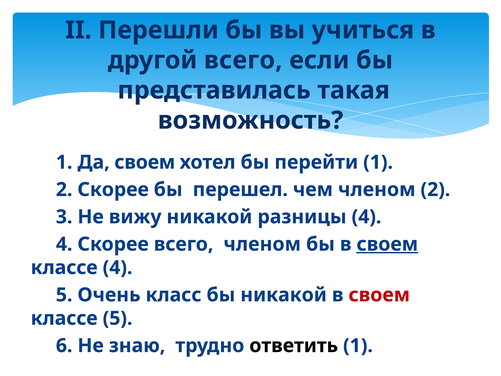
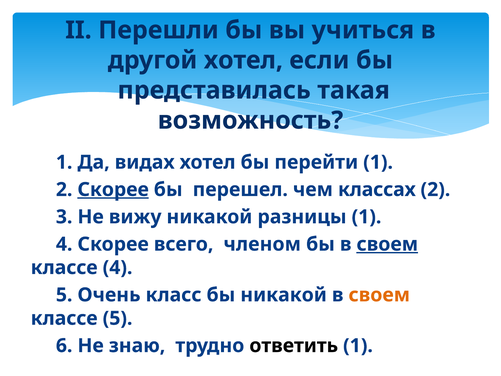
другой всего: всего -> хотел
Да своем: своем -> видах
Скорее at (113, 189) underline: none -> present
чем членом: членом -> классах
разницы 4: 4 -> 1
своем at (379, 295) colour: red -> orange
